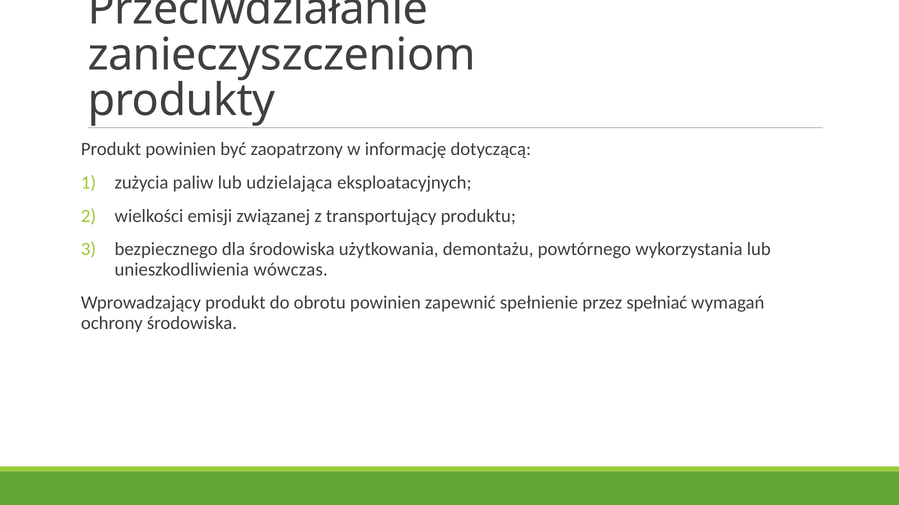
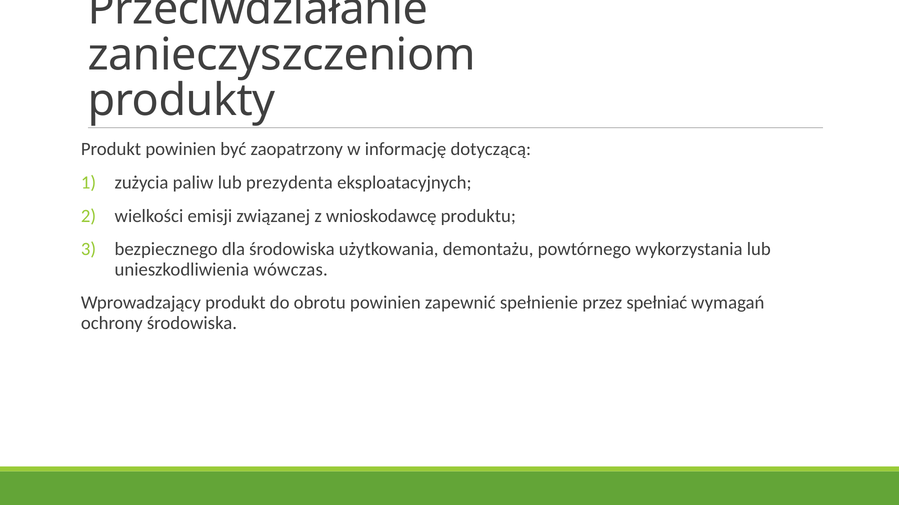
udzielająca: udzielająca -> prezydenta
transportujący: transportujący -> wnioskodawcę
